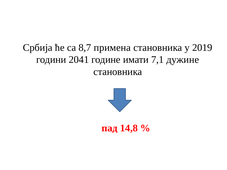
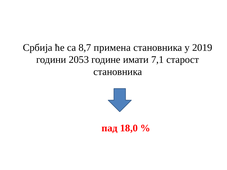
2041: 2041 -> 2053
дужине: дужине -> старост
14,8: 14,8 -> 18,0
